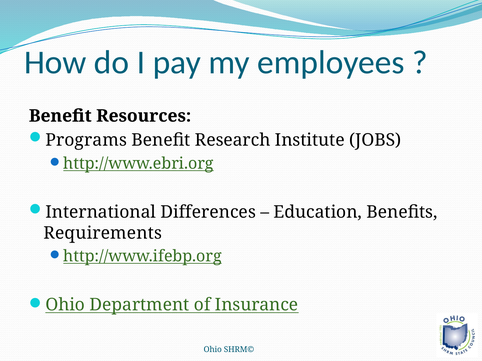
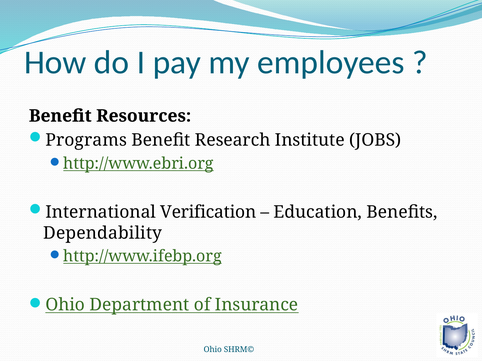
Differences: Differences -> Verification
Requirements: Requirements -> Dependability
